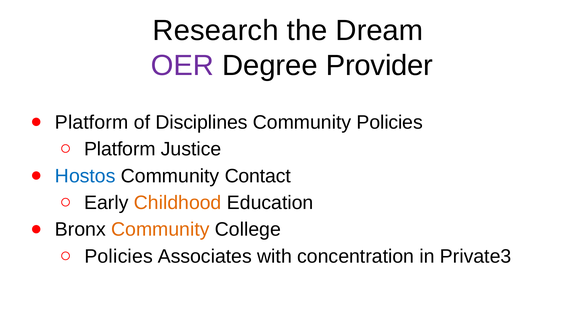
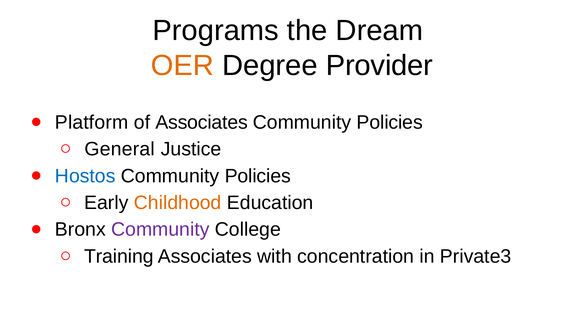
Research: Research -> Programs
OER colour: purple -> orange
of Disciplines: Disciplines -> Associates
Platform at (120, 149): Platform -> General
Contact at (258, 176): Contact -> Policies
Community at (160, 230) colour: orange -> purple
Policies at (119, 257): Policies -> Training
